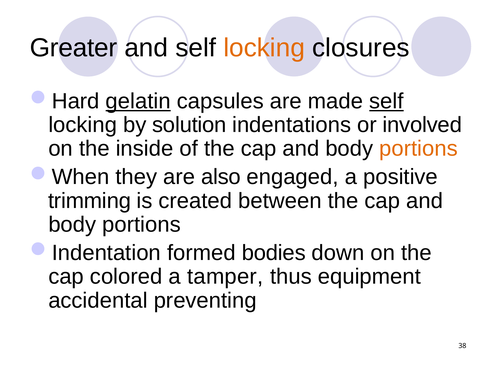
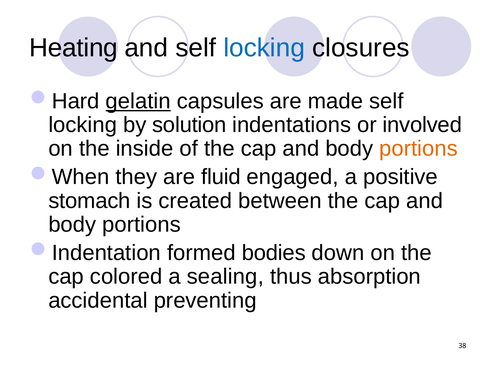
Greater: Greater -> Heating
locking at (264, 48) colour: orange -> blue
self at (386, 101) underline: present -> none
also: also -> fluid
trimming: trimming -> stomach
tamper: tamper -> sealing
equipment: equipment -> absorption
